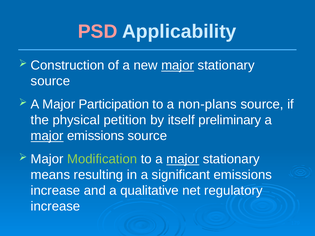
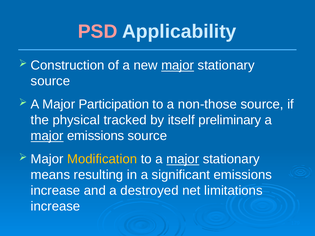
non-plans: non-plans -> non-those
petition: petition -> tracked
Modification colour: light green -> yellow
qualitative: qualitative -> destroyed
regulatory: regulatory -> limitations
